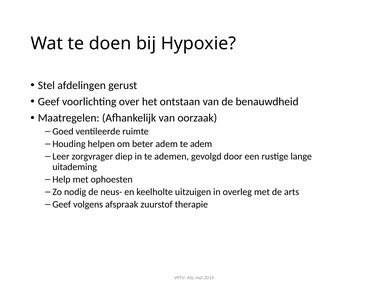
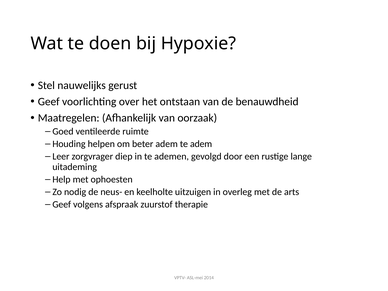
afdelingen: afdelingen -> nauwelijks
